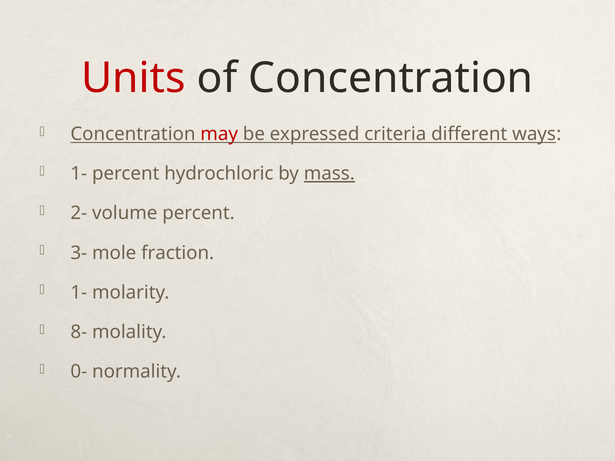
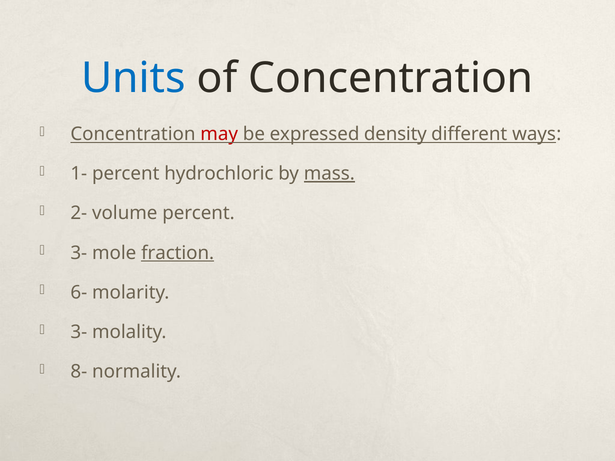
Units colour: red -> blue
criteria: criteria -> density
fraction underline: none -> present
1- at (79, 293): 1- -> 6-
8- at (79, 332): 8- -> 3-
0-: 0- -> 8-
